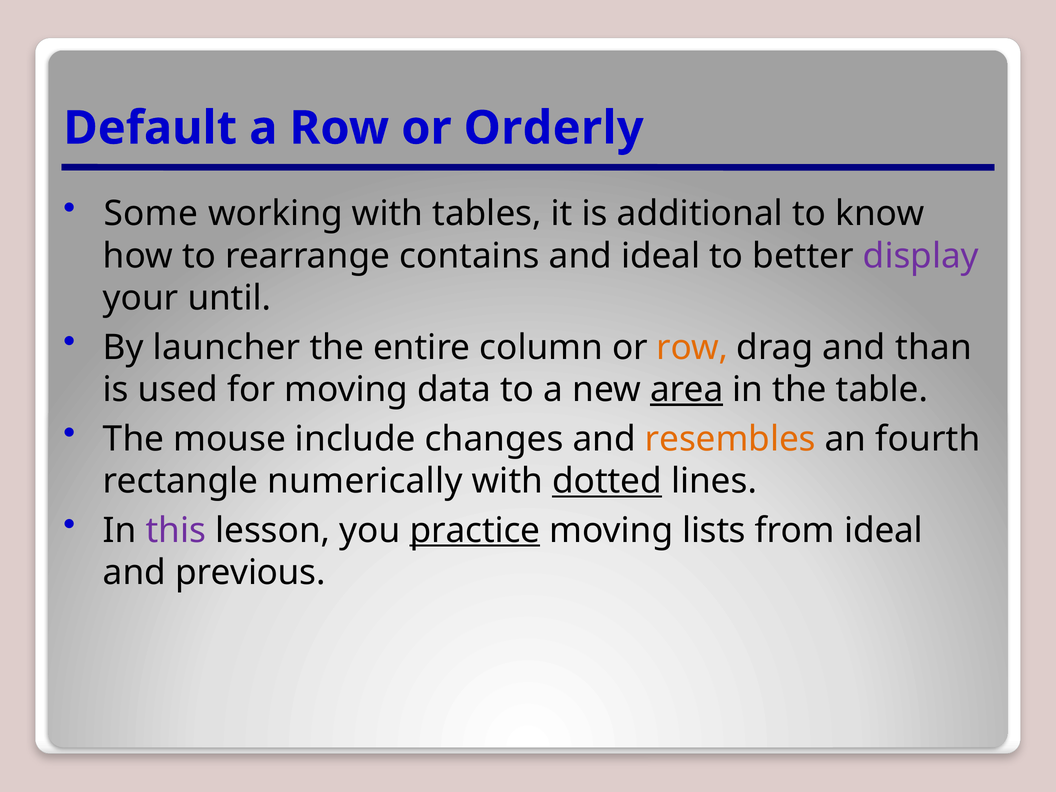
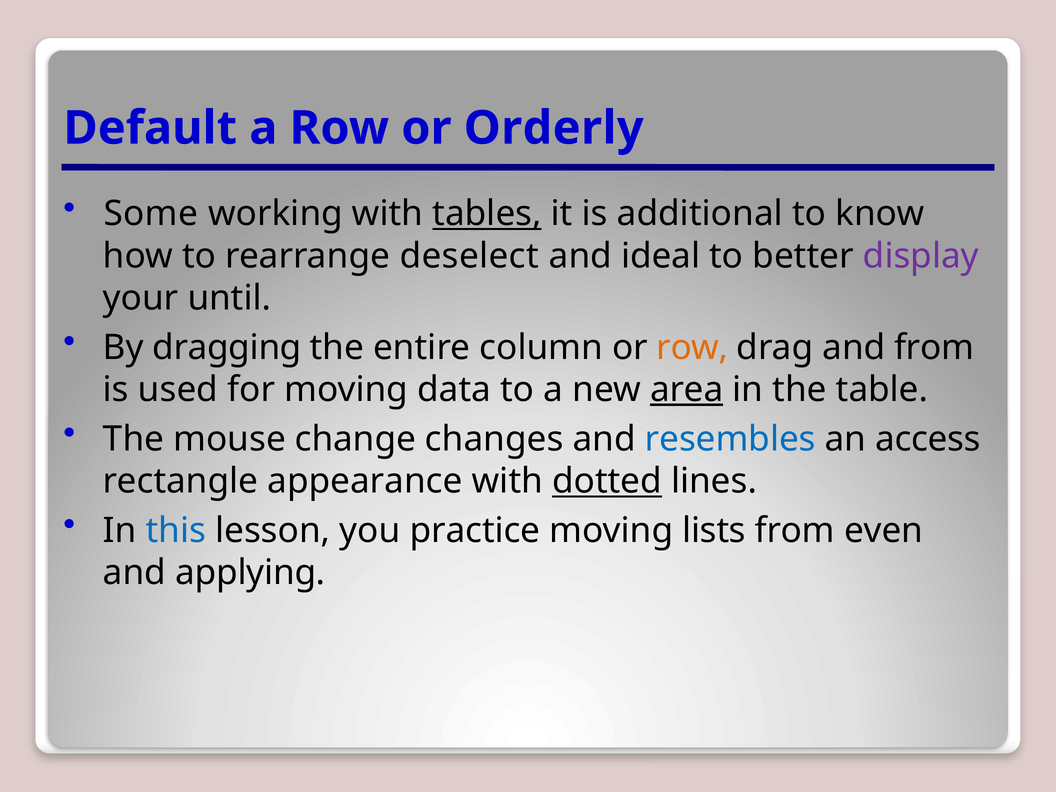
tables underline: none -> present
contains: contains -> deselect
launcher: launcher -> dragging
and than: than -> from
include: include -> change
resembles colour: orange -> blue
fourth: fourth -> access
numerically: numerically -> appearance
this colour: purple -> blue
practice underline: present -> none
from ideal: ideal -> even
previous: previous -> applying
